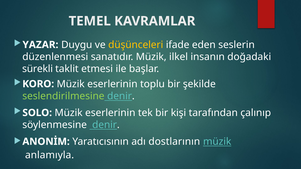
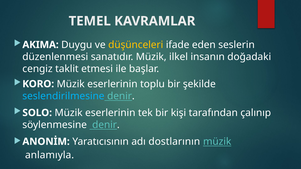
YAZAR: YAZAR -> AKIMA
sürekli: sürekli -> cengiz
seslendirilmesine colour: light green -> light blue
